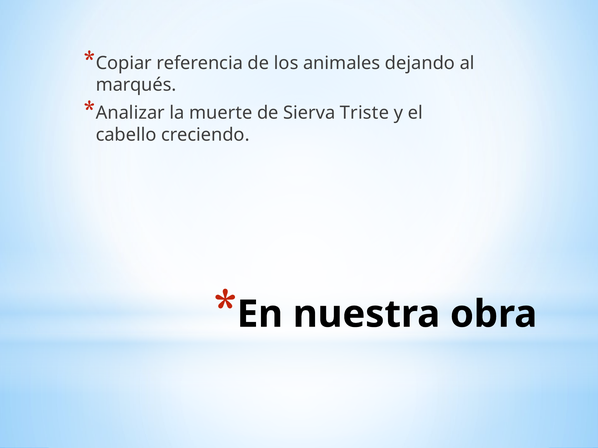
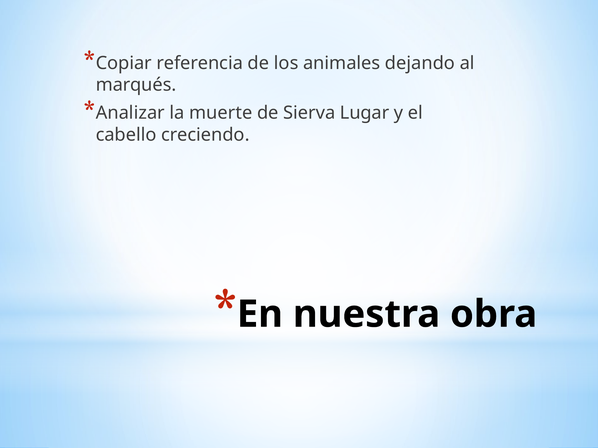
Triste: Triste -> Lugar
